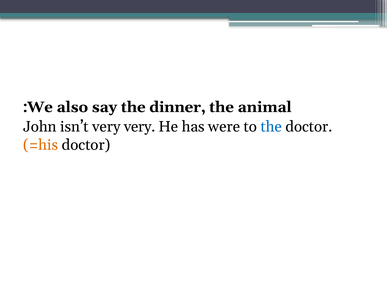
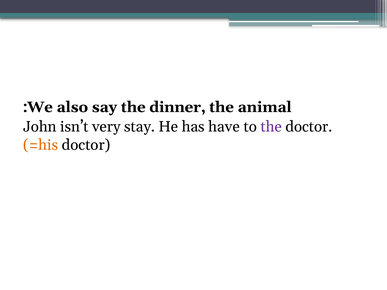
very very: very -> stay
were: were -> have
the at (271, 127) colour: blue -> purple
